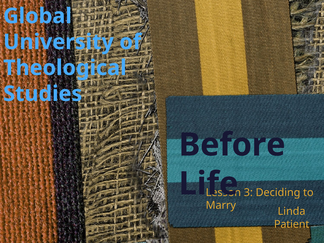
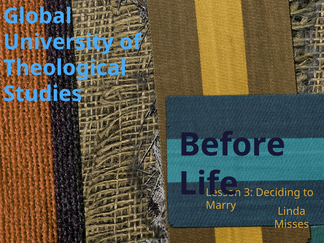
Patient: Patient -> Misses
